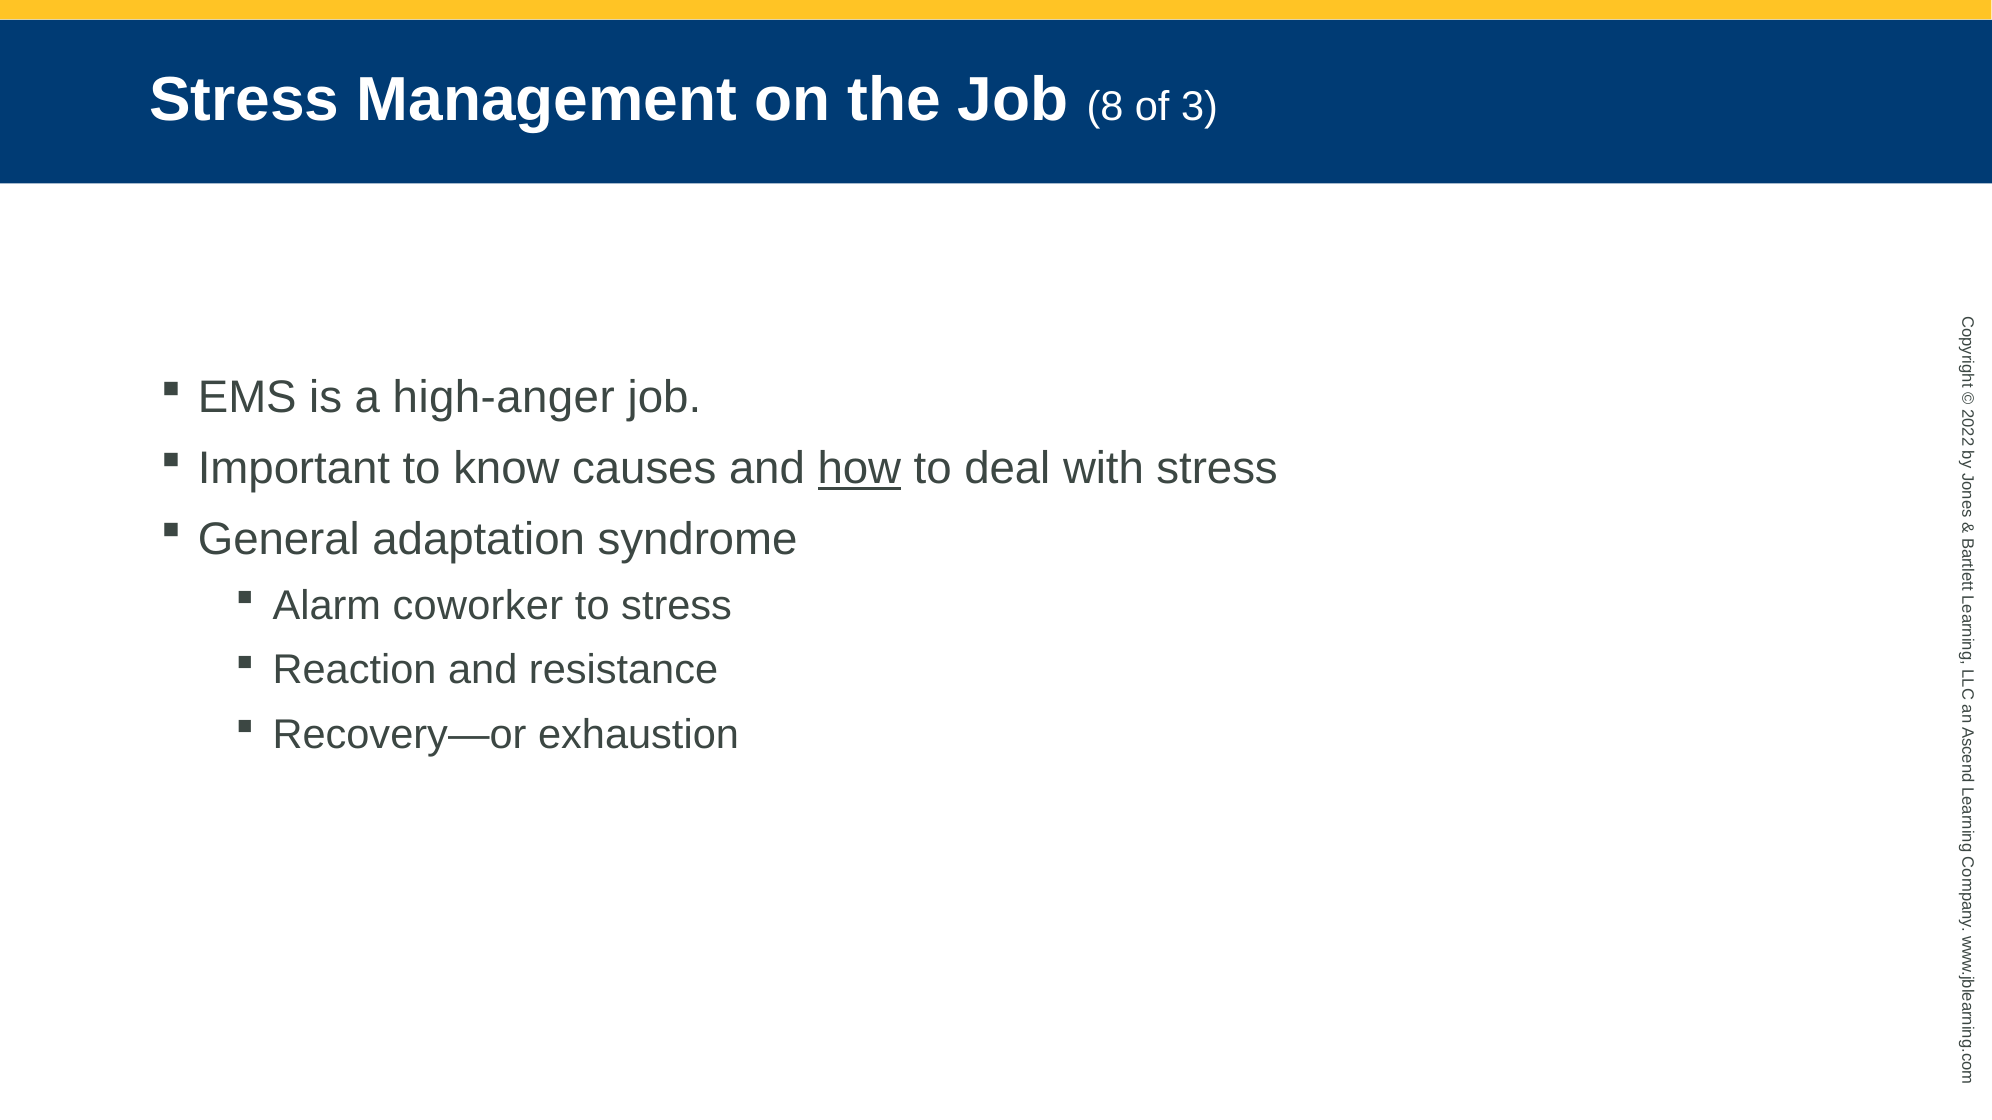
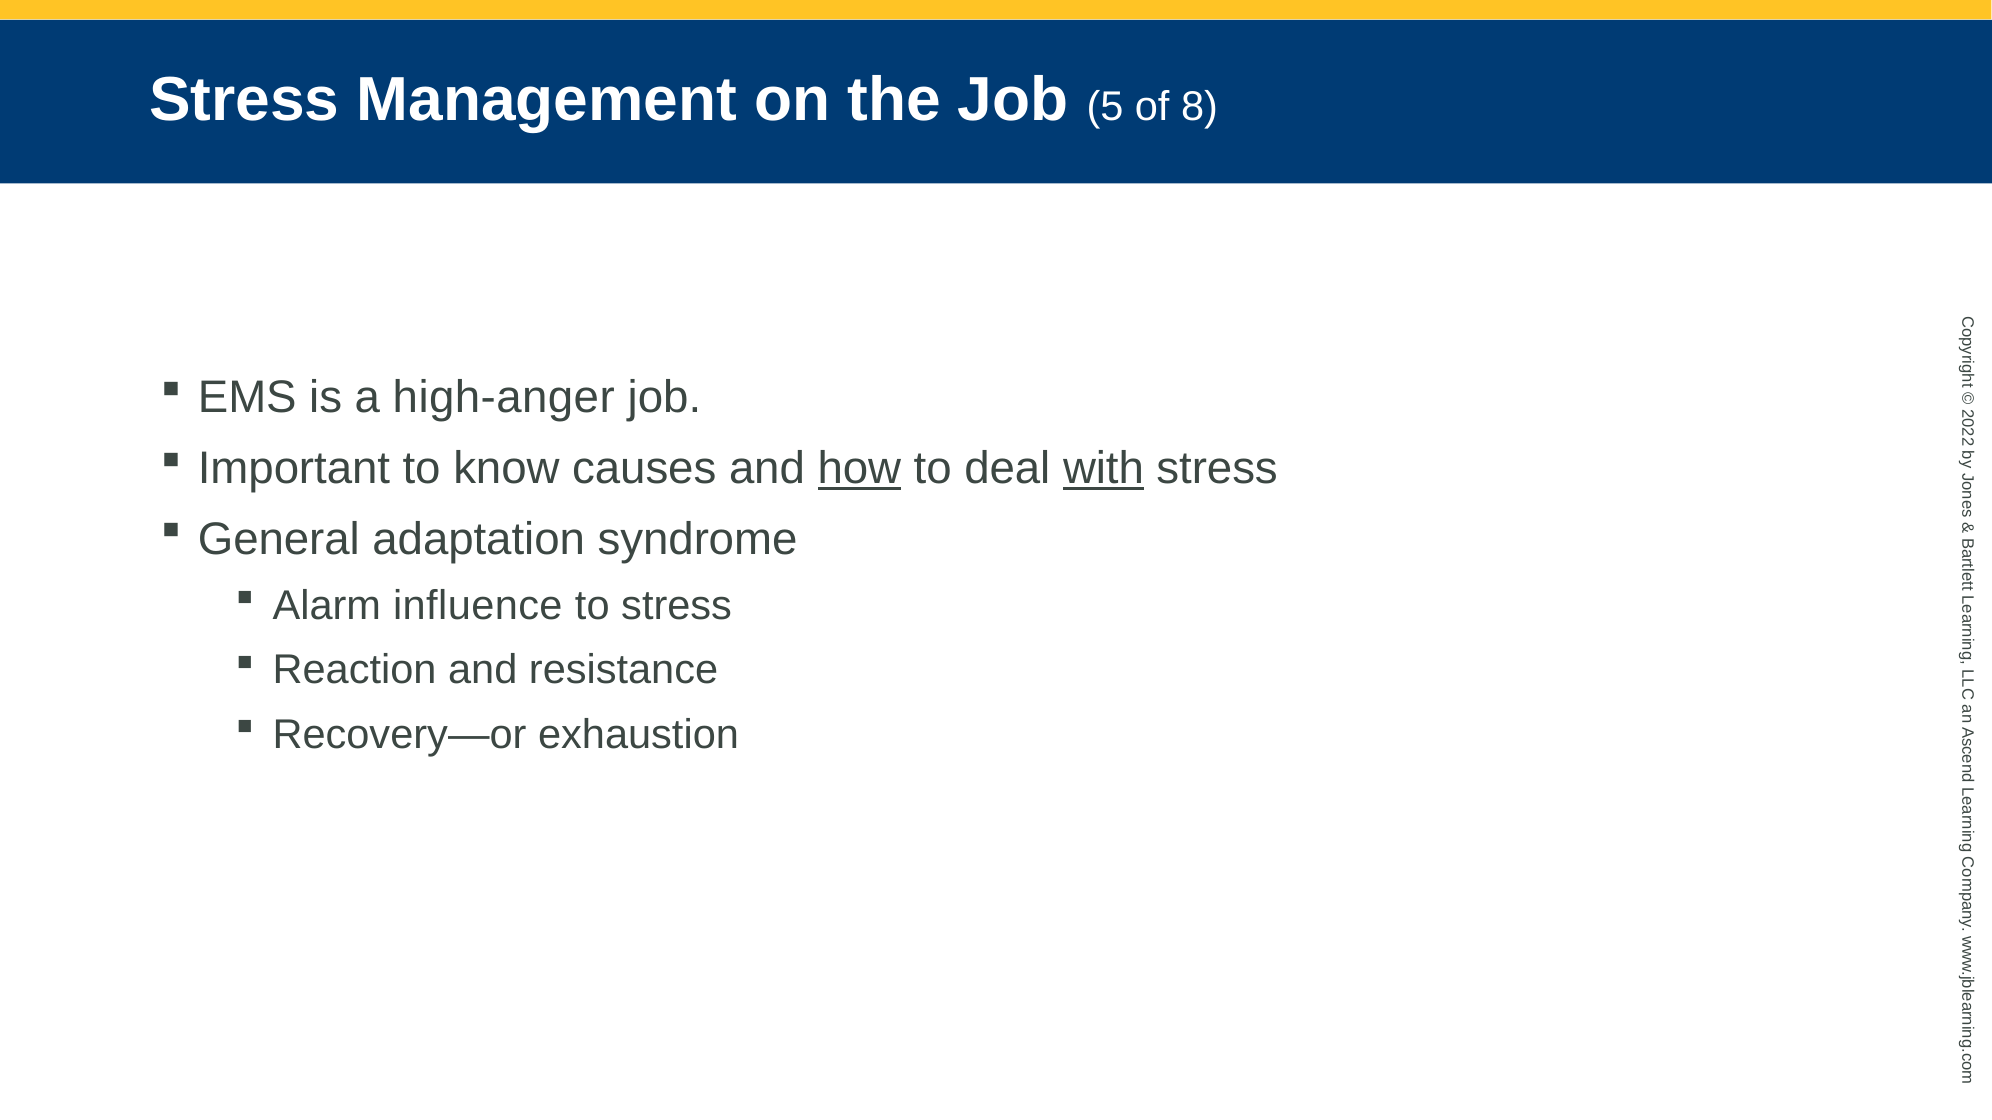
8: 8 -> 5
3: 3 -> 8
with underline: none -> present
coworker: coworker -> influence
